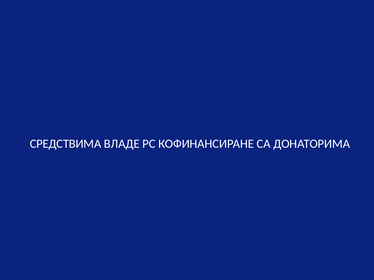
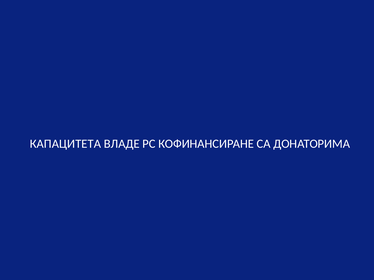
СРЕДСТВИМА: СРЕДСТВИМА -> КАПАЦИТЕТА
